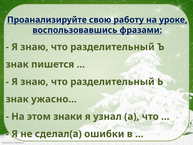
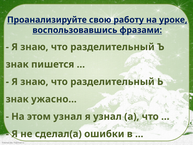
этом знаки: знаки -> узнал
